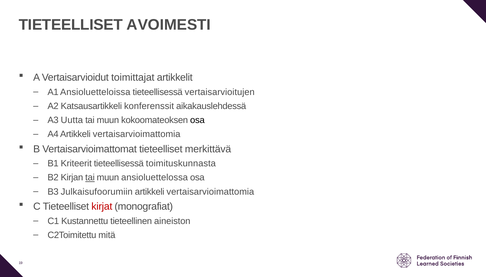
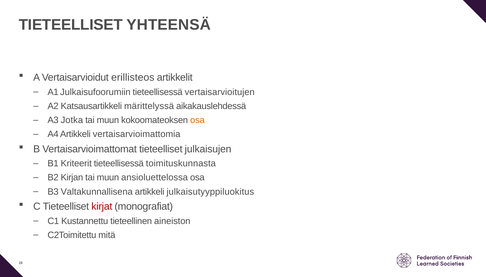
AVOIMESTI: AVOIMESTI -> YHTEENSÄ
toimittajat: toimittajat -> erillisteos
Ansioluetteloissa: Ansioluetteloissa -> Julkaisufoorumiin
konferenssit: konferenssit -> märittelyssä
Uutta: Uutta -> Jotka
osa at (197, 120) colour: black -> orange
merkittävä: merkittävä -> julkaisujen
tai at (90, 178) underline: present -> none
Julkaisufoorumiin: Julkaisufoorumiin -> Valtakunnallisena
vertaisarvioimattomia at (210, 192): vertaisarvioimattomia -> julkaisutyyppiluokitus
